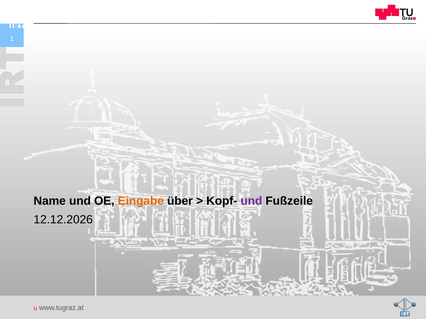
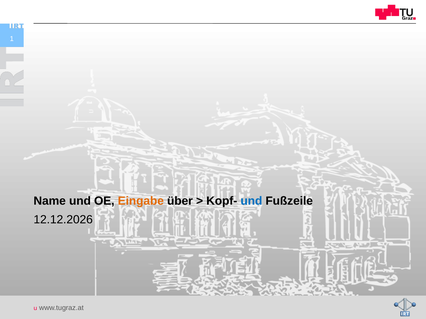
und at (251, 201) colour: purple -> blue
